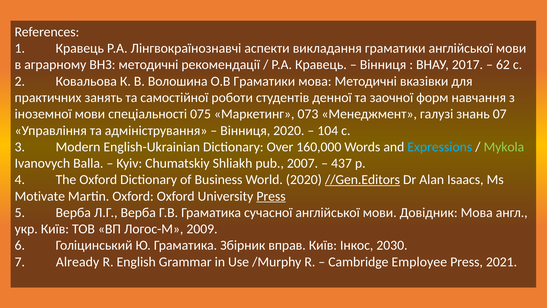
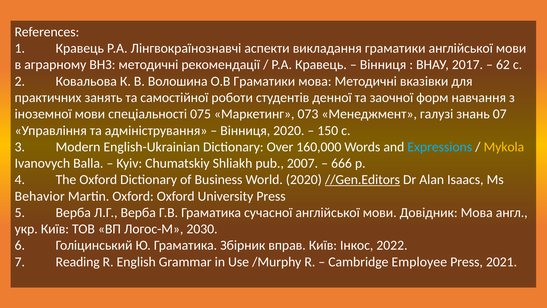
104: 104 -> 150
Mykola colour: light green -> yellow
437: 437 -> 666
Motivate: Motivate -> Behavior
Press at (271, 196) underline: present -> none
2009: 2009 -> 2030
2030: 2030 -> 2022
Already: Already -> Reading
